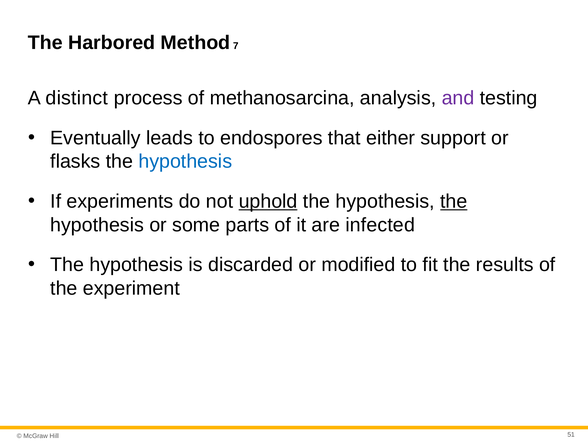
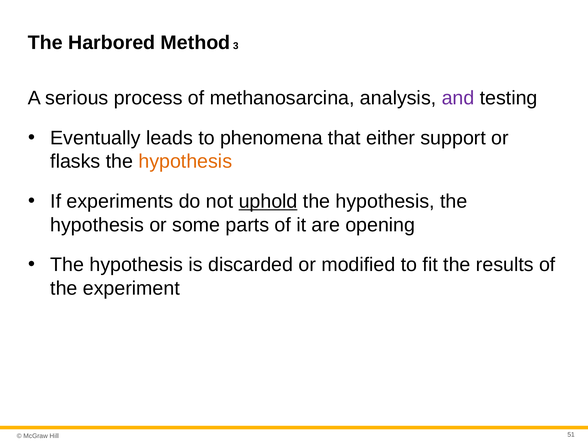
7: 7 -> 3
distinct: distinct -> serious
endospores: endospores -> phenomena
hypothesis at (185, 162) colour: blue -> orange
the at (454, 201) underline: present -> none
infected: infected -> opening
